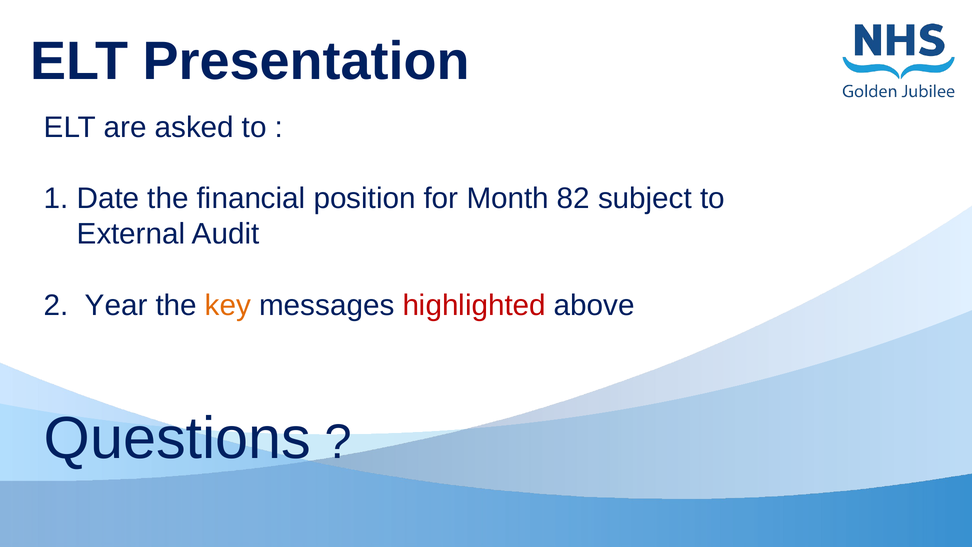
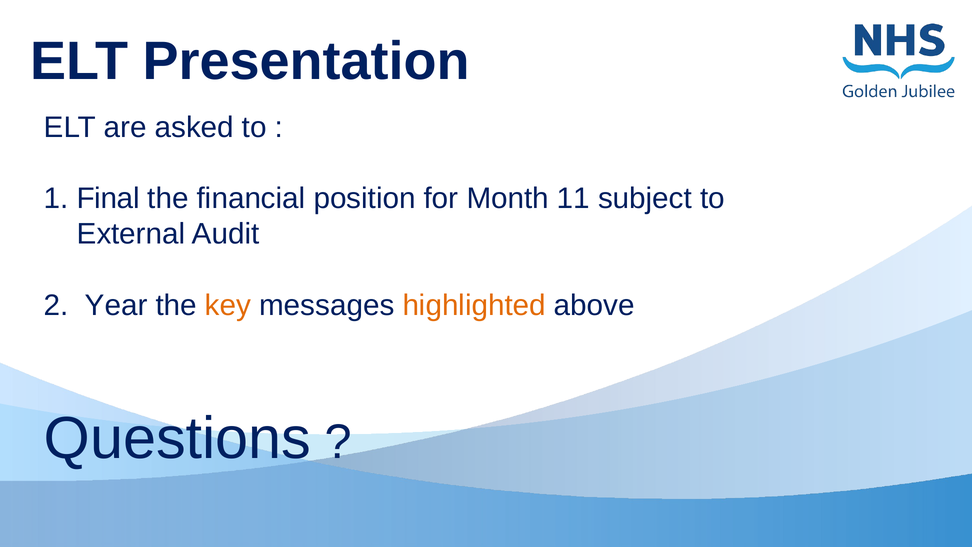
Date: Date -> Final
82: 82 -> 11
highlighted colour: red -> orange
